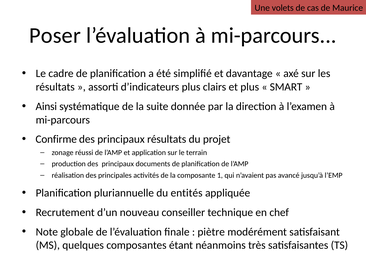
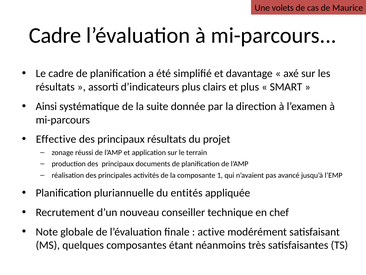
Poser at (55, 35): Poser -> Cadre
Confirme: Confirme -> Effective
piètre: piètre -> active
